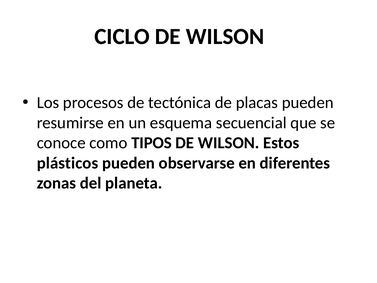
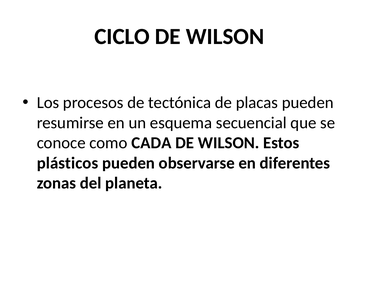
TIPOS: TIPOS -> CADA
